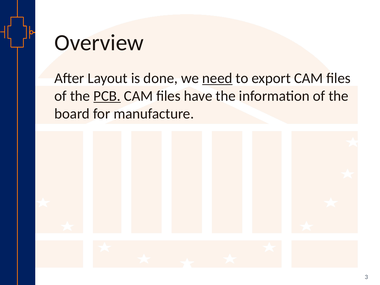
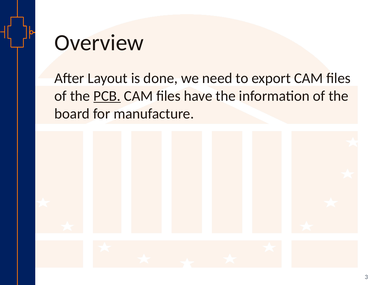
need underline: present -> none
